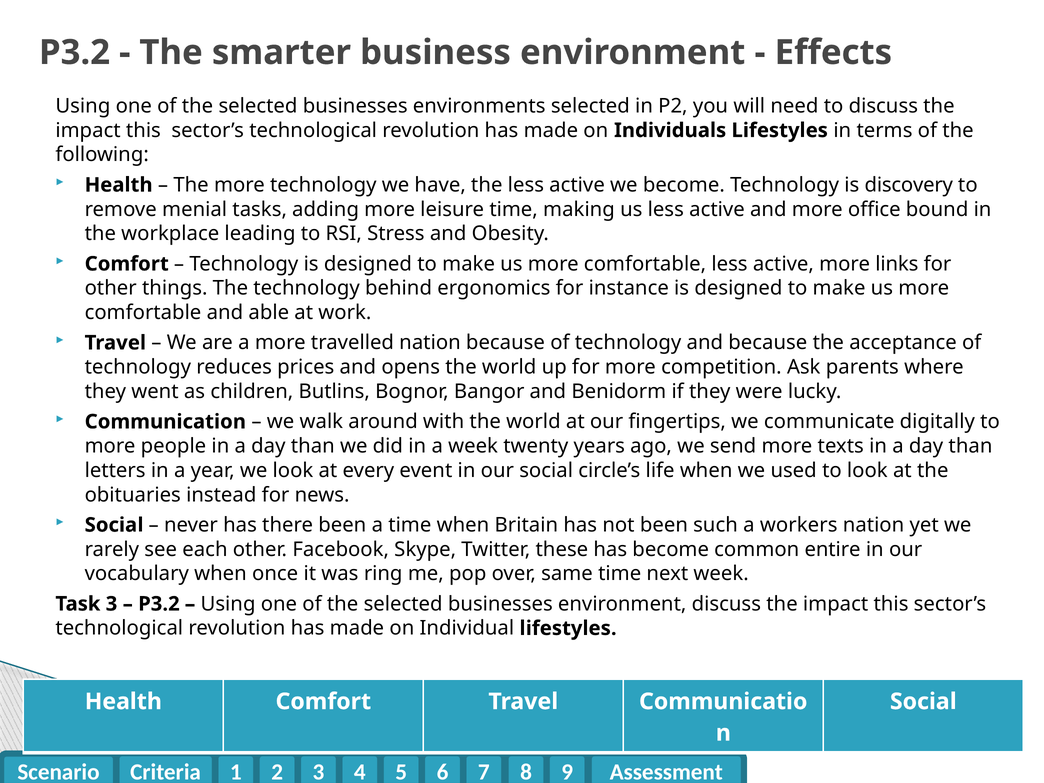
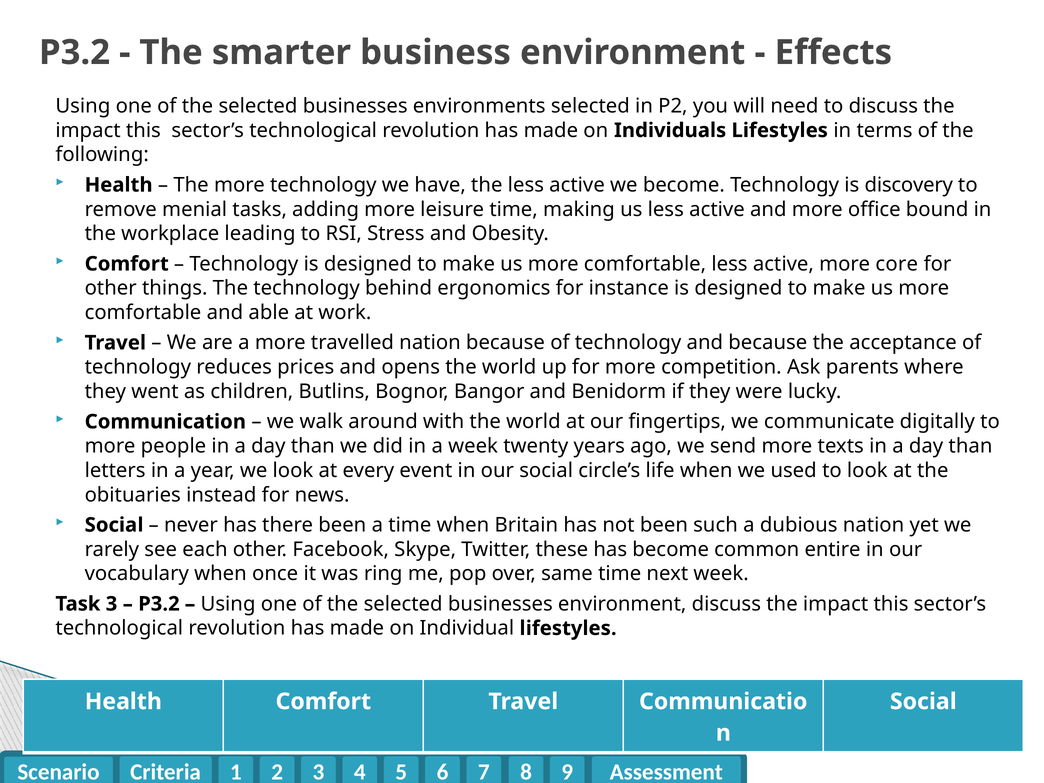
links: links -> core
workers: workers -> dubious
